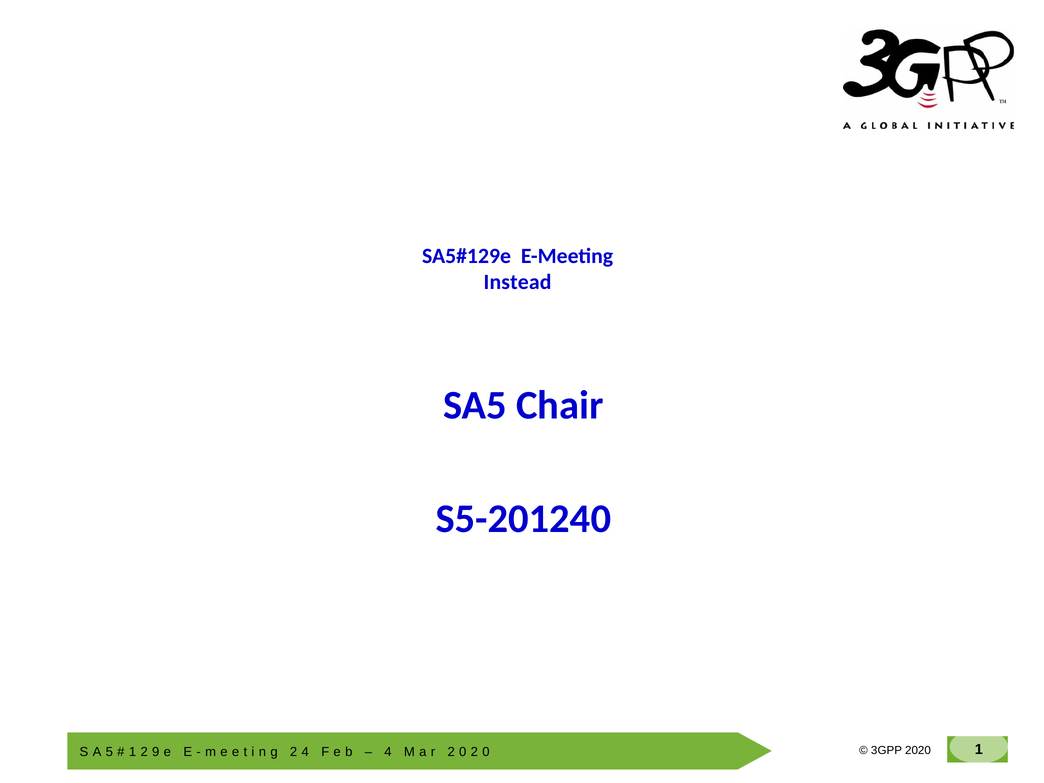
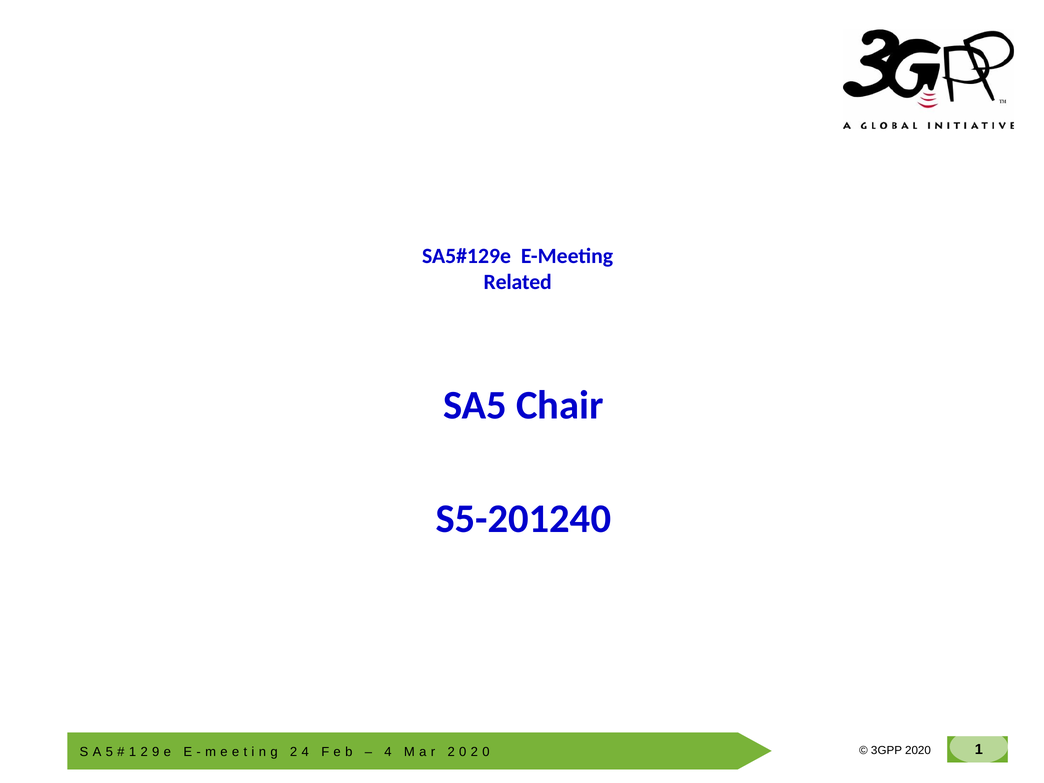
Instead: Instead -> Related
